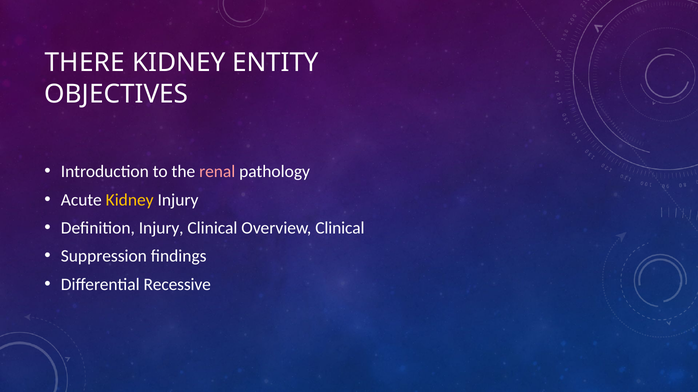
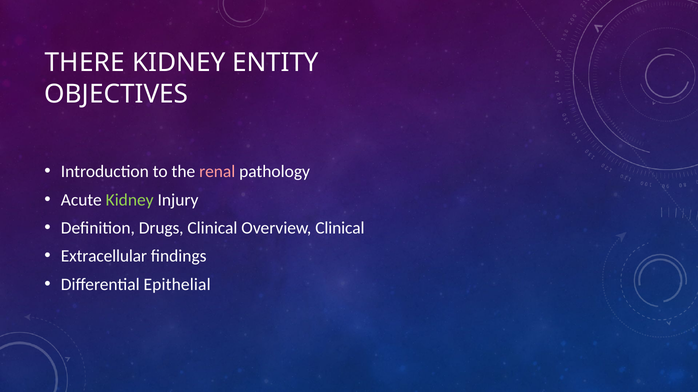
Kidney at (130, 200) colour: yellow -> light green
Definition Injury: Injury -> Drugs
Suppression: Suppression -> Extracellular
Recessive: Recessive -> Epithelial
